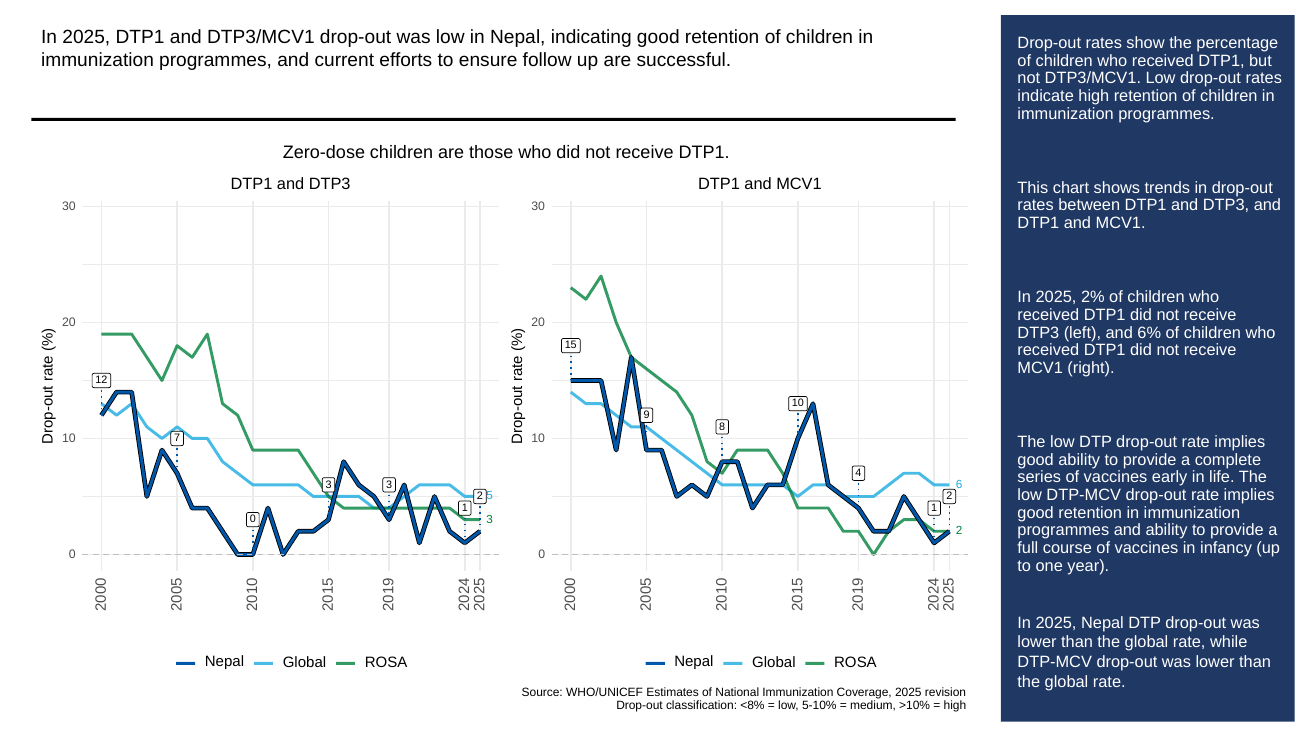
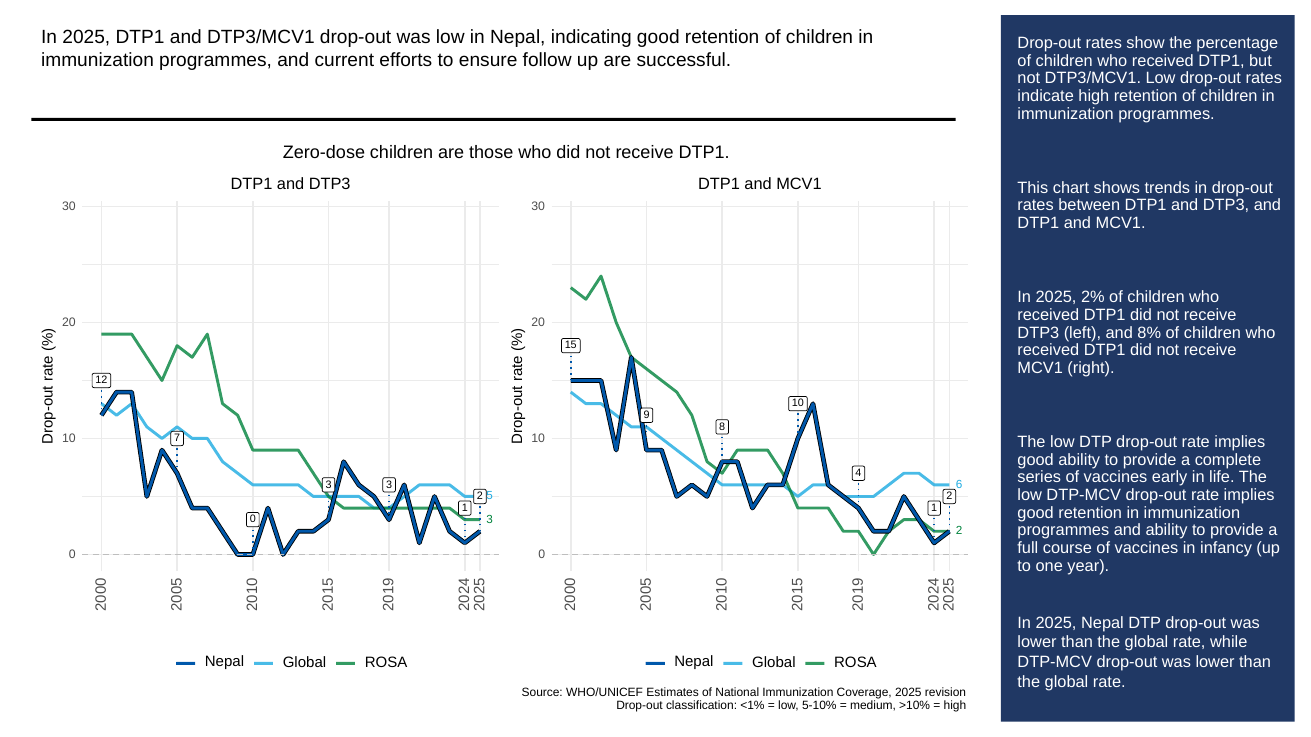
6%: 6% -> 8%
<8%: <8% -> <1%
